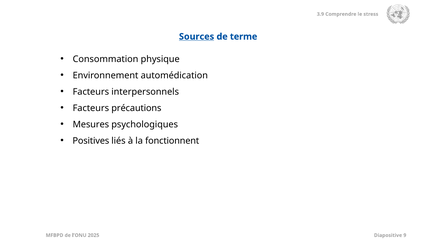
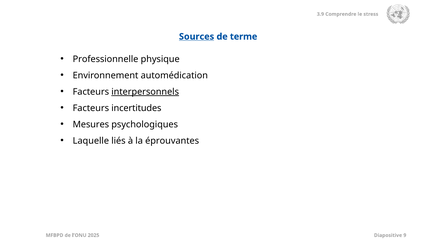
Consommation: Consommation -> Professionnelle
interpersonnels underline: none -> present
précautions: précautions -> incertitudes
Positives: Positives -> Laquelle
fonctionnent: fonctionnent -> éprouvantes
